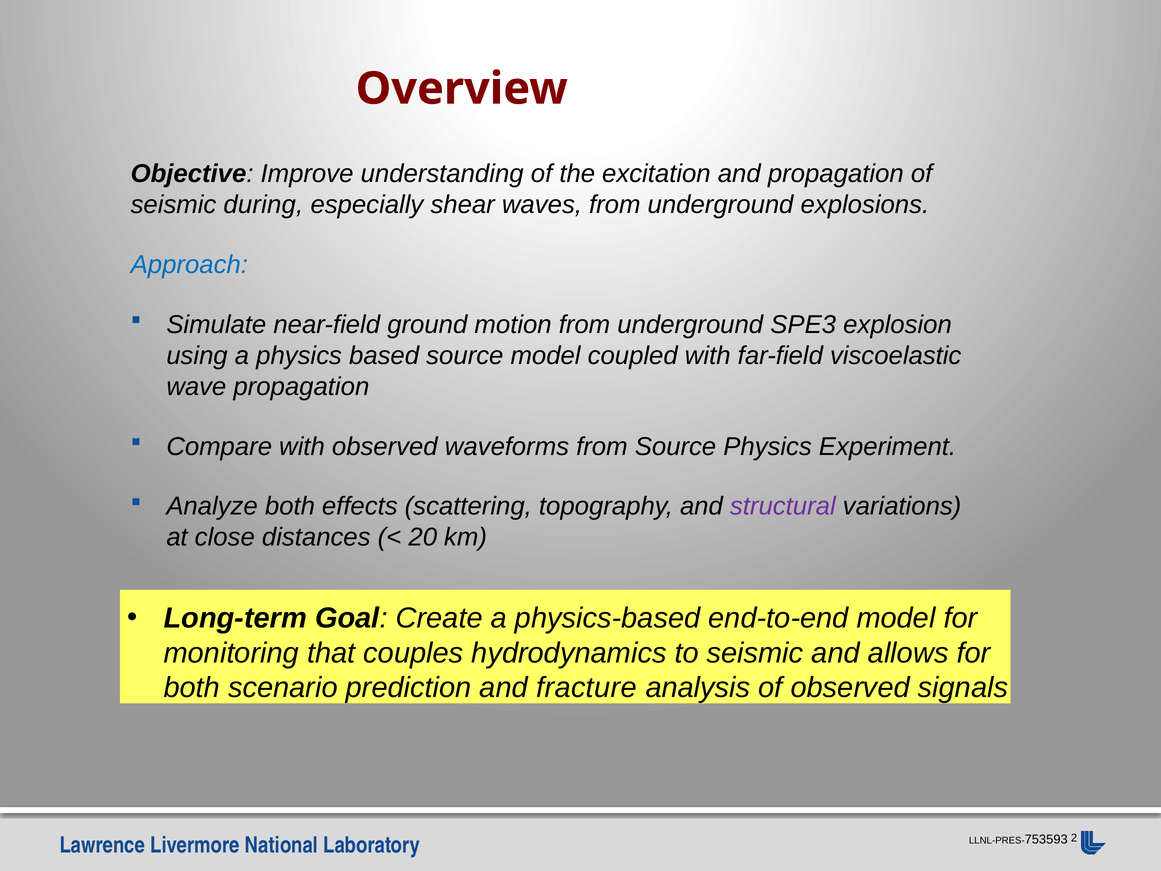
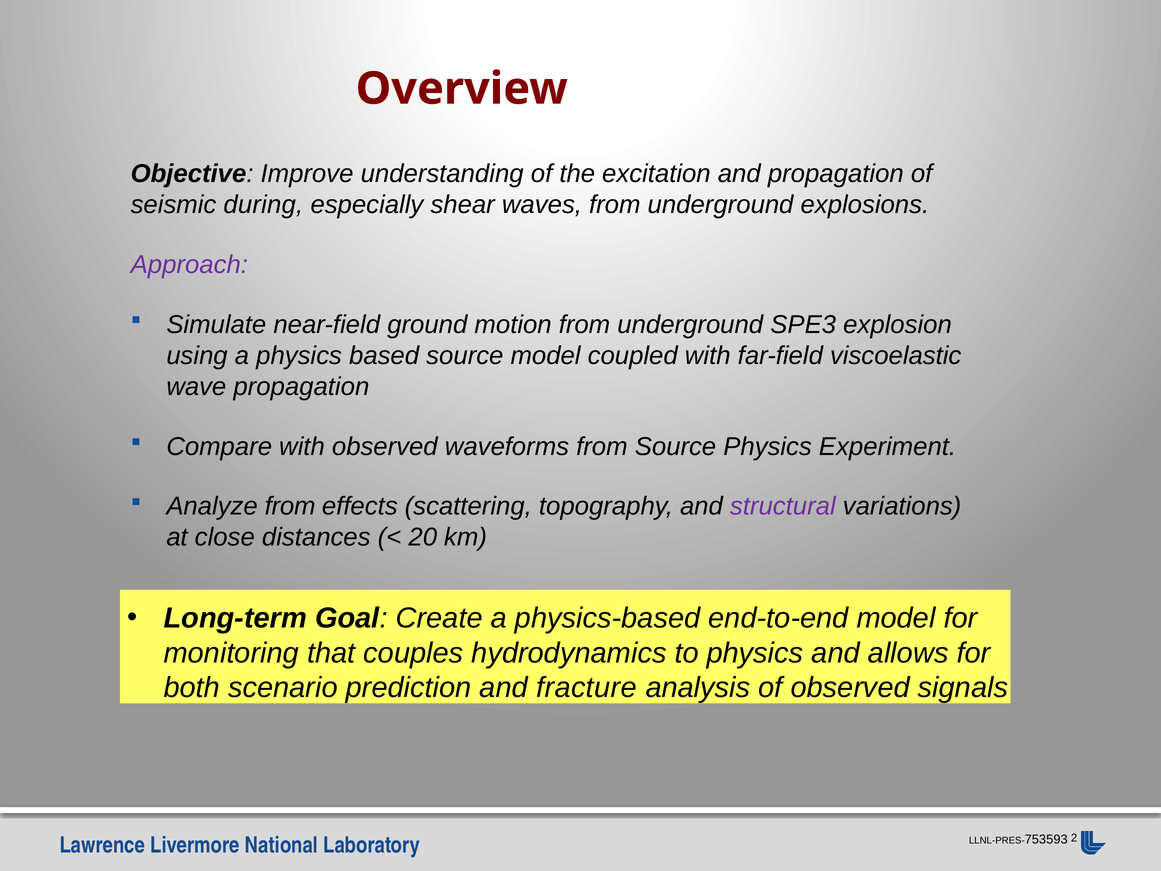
Approach colour: blue -> purple
Analyze both: both -> from
to seismic: seismic -> physics
